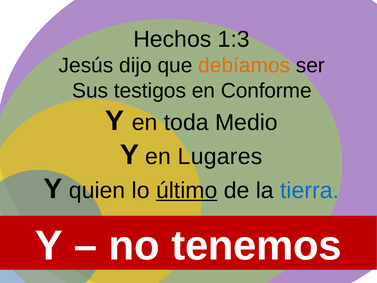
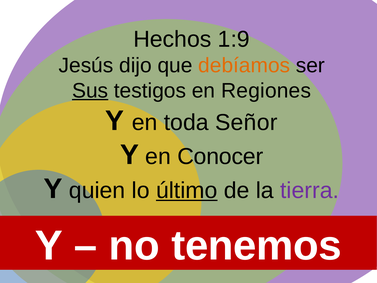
1:3: 1:3 -> 1:9
Sus underline: none -> present
Conforme: Conforme -> Regiones
Medio: Medio -> Señor
Lugares: Lugares -> Conocer
tierra colour: blue -> purple
